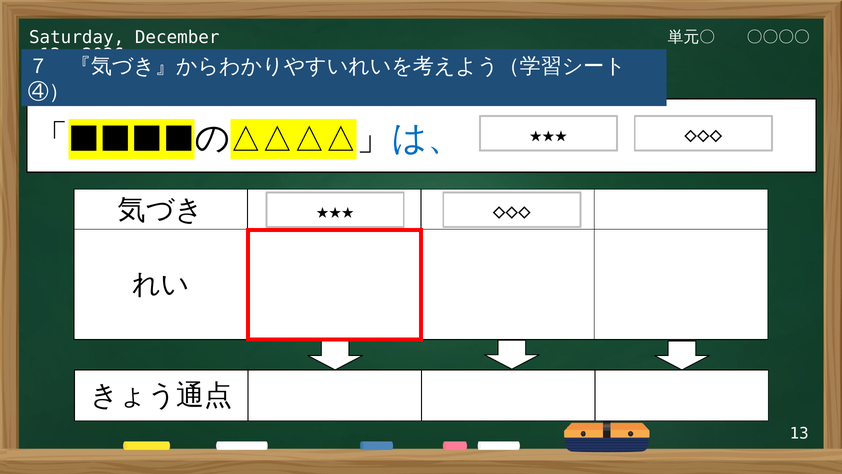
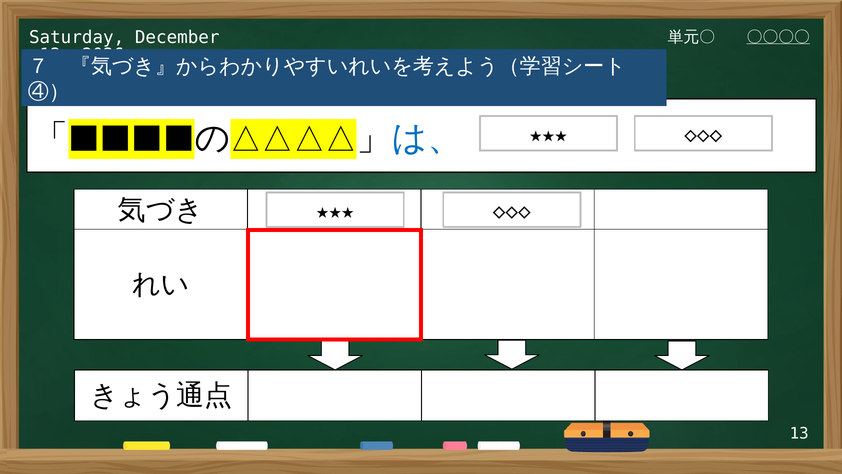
〇〇〇〇 underline: none -> present
